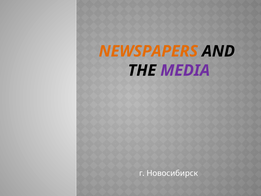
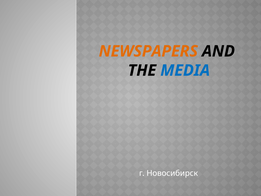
MEDIA colour: purple -> blue
